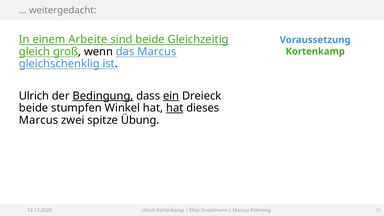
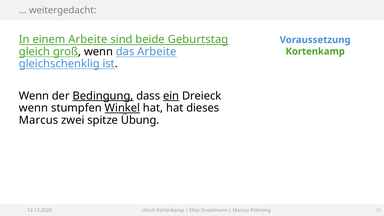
Gleichzeitig: Gleichzeitig -> Geburtstag
das Marcus: Marcus -> Arbeite
Ulrich at (34, 96): Ulrich -> Wenn
beide at (34, 108): beide -> wenn
Winkel underline: none -> present
hat at (175, 108) underline: present -> none
